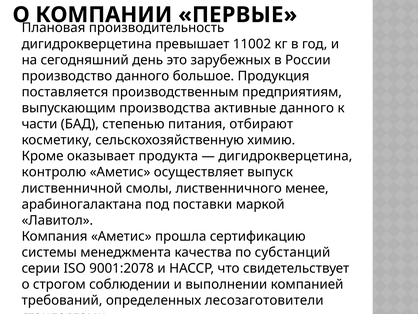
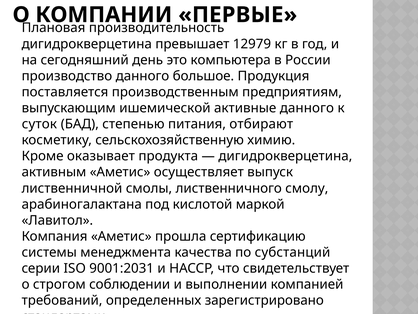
11002: 11002 -> 12979
зарубежных: зарубежных -> компьютера
производства: производства -> ишемической
части: части -> суток
контролю: контролю -> активным
менее: менее -> смолу
поставки: поставки -> кислотой
9001:2078: 9001:2078 -> 9001:2031
лесозаготовители: лесозаготовители -> зарегистрировано
